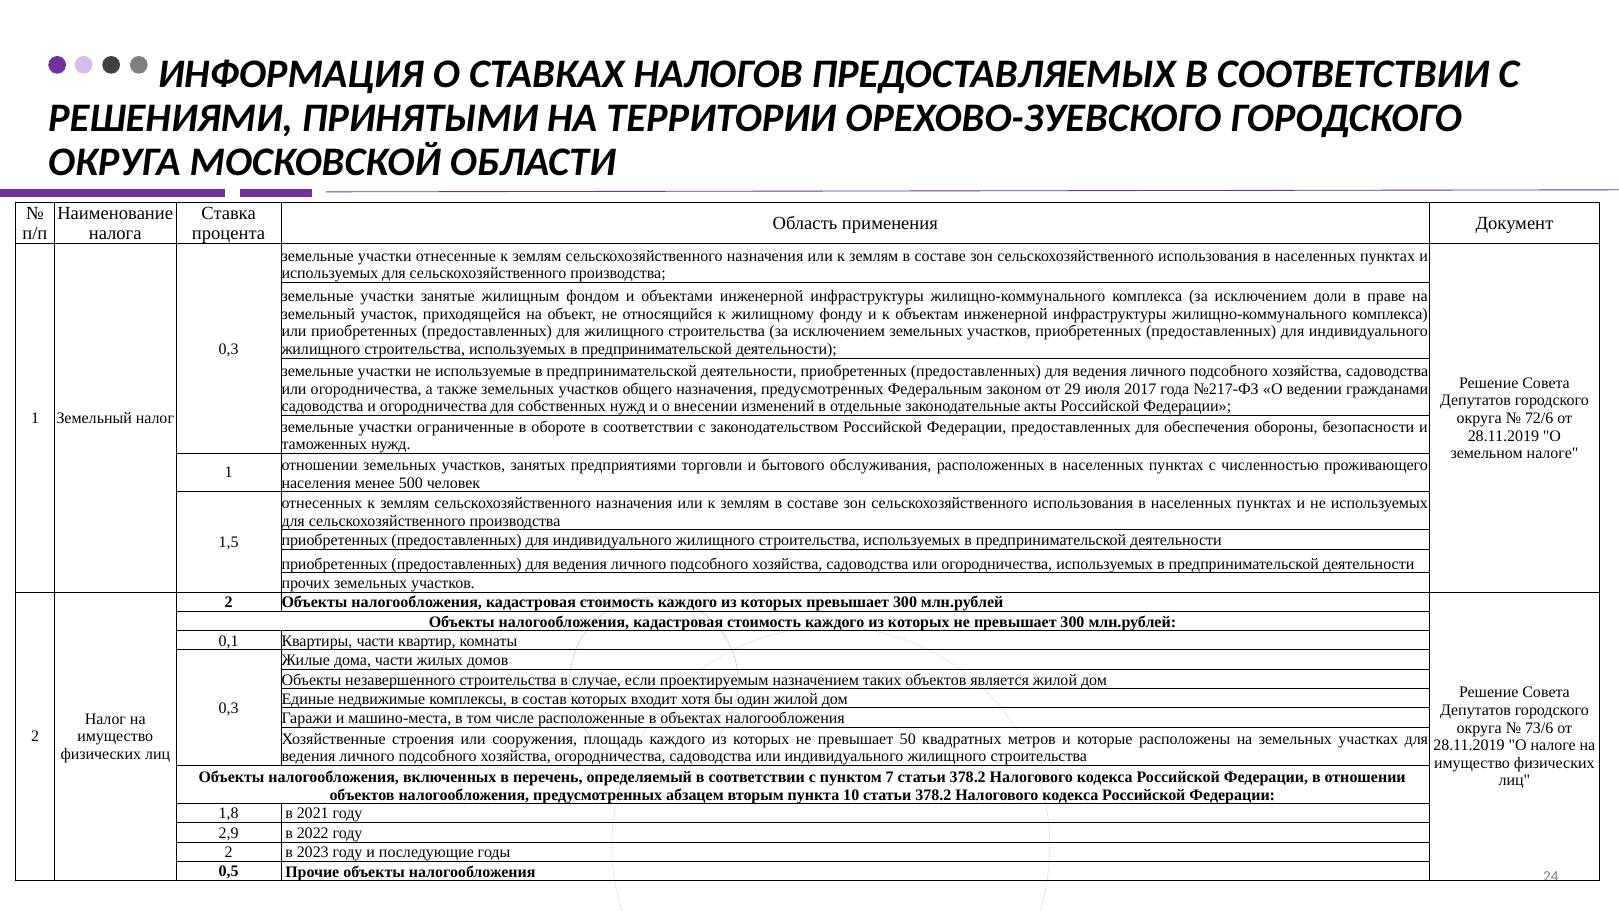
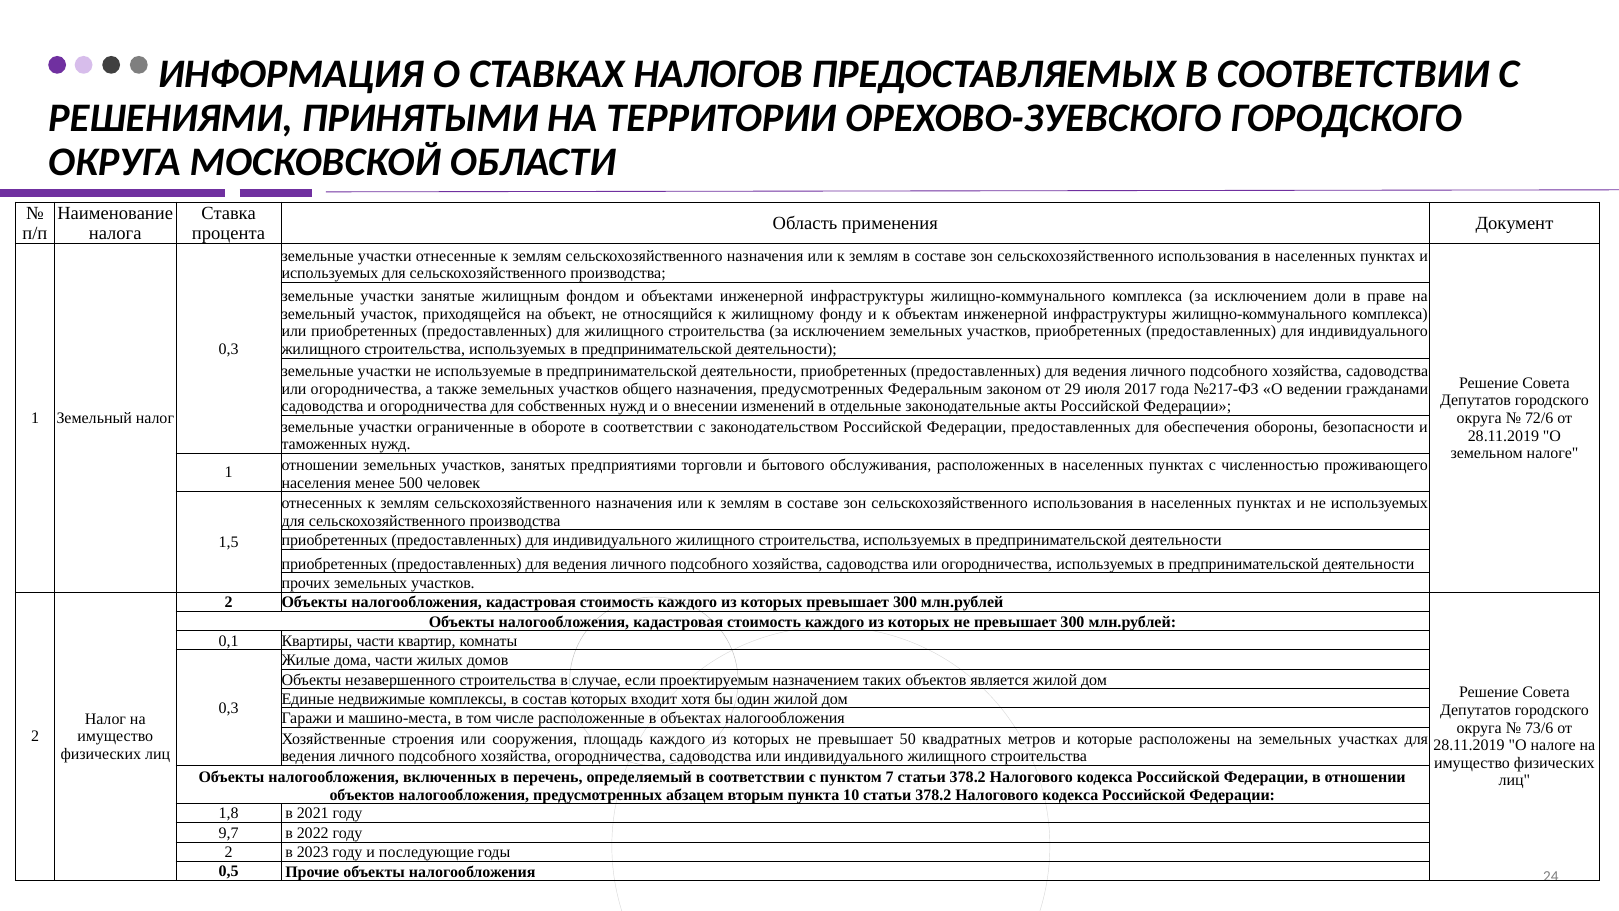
2,9: 2,9 -> 9,7
